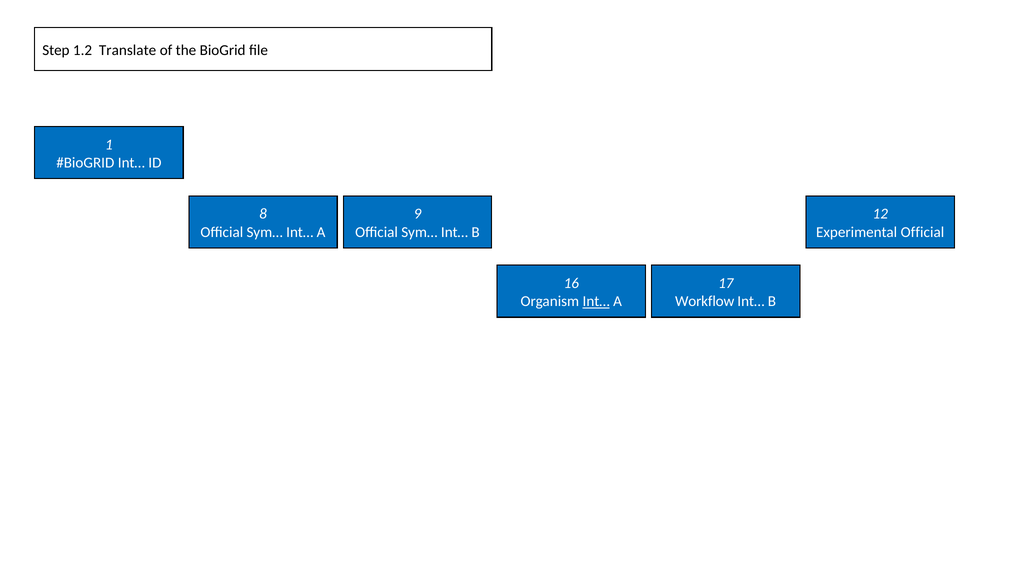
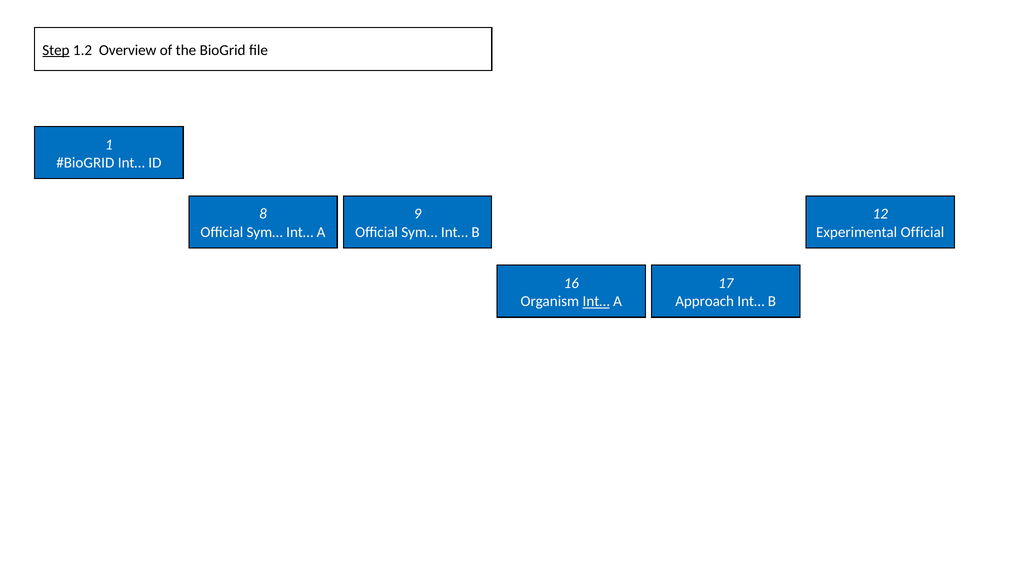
Step underline: none -> present
Translate: Translate -> Overview
Workflow: Workflow -> Approach
